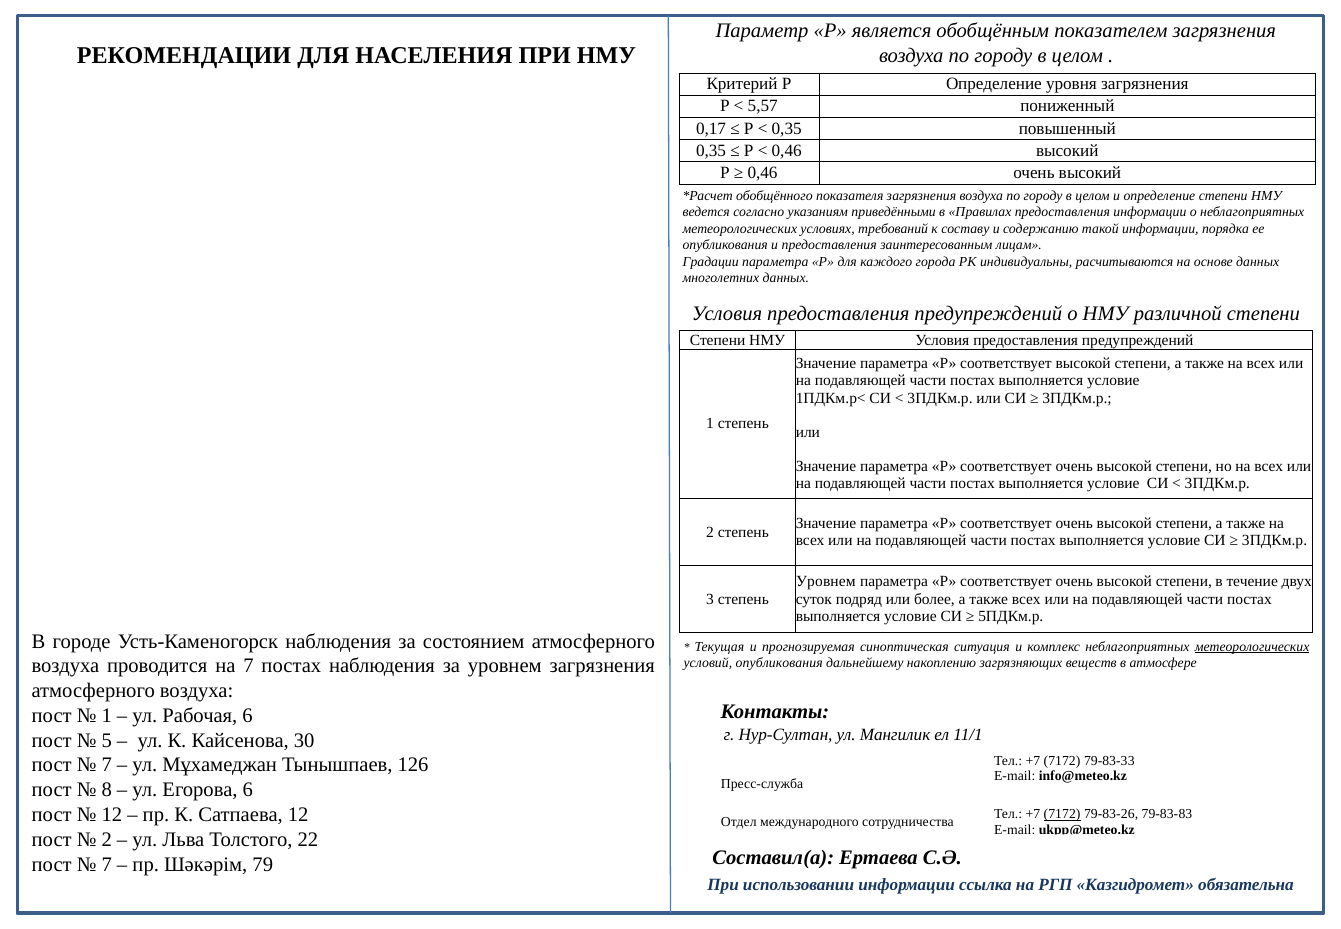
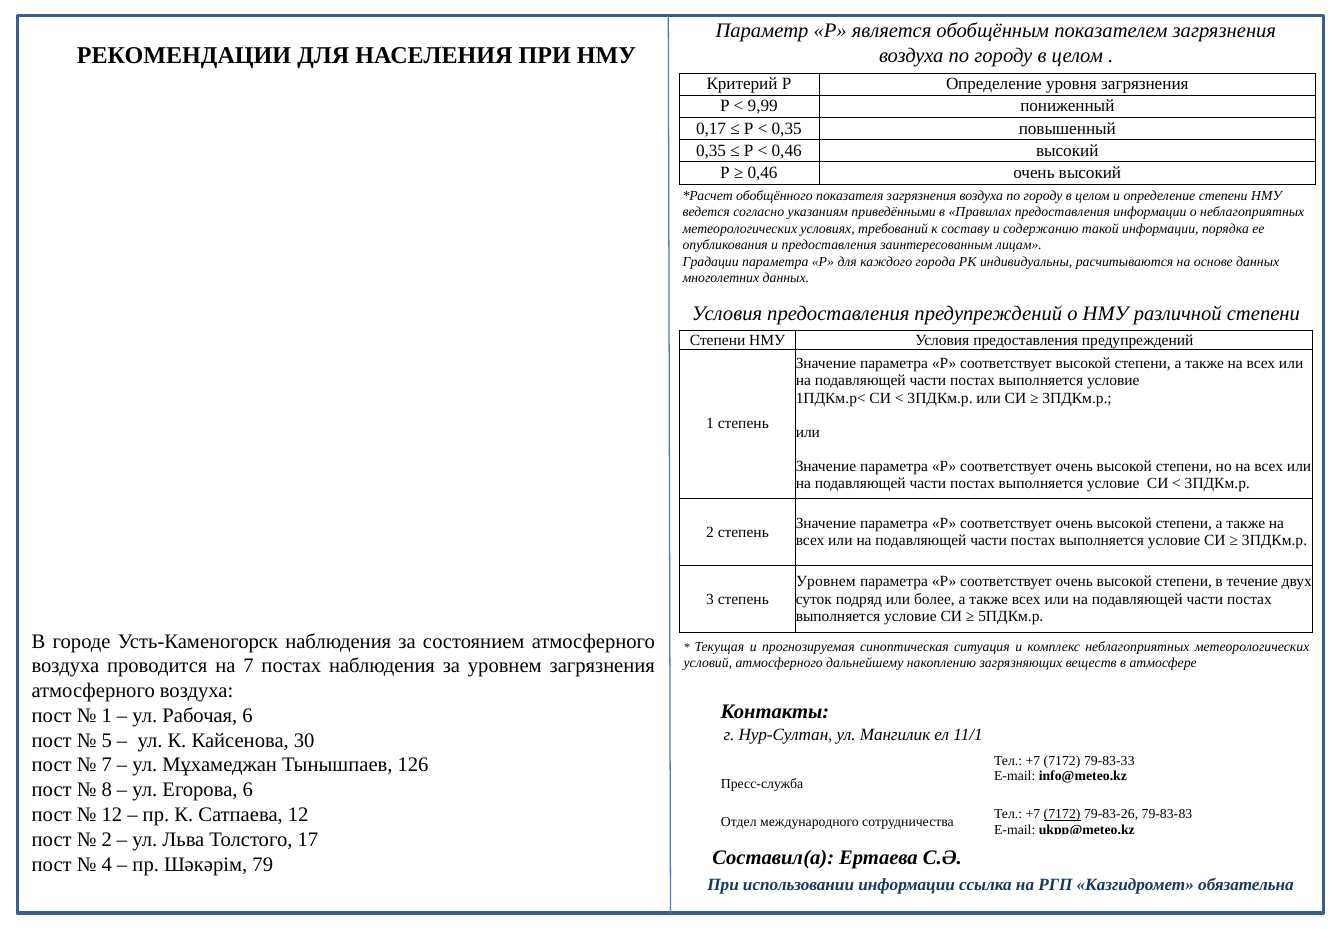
5,57: 5,57 -> 9,99
метеорологических at (1252, 646) underline: present -> none
условий опубликования: опубликования -> атмосферного
22: 22 -> 17
7 at (107, 864): 7 -> 4
